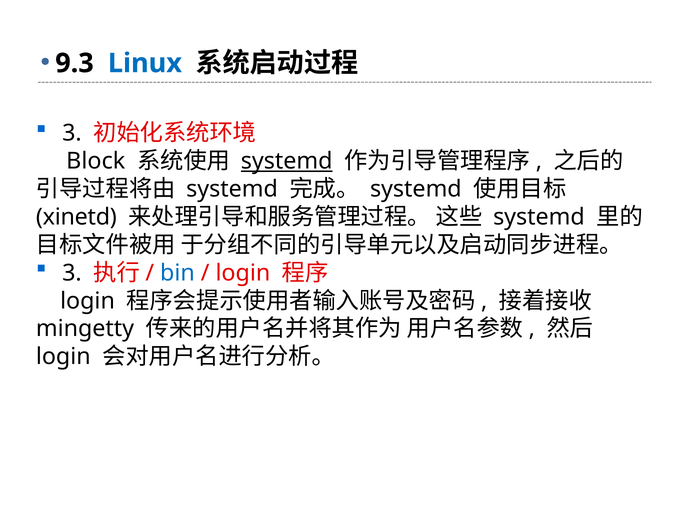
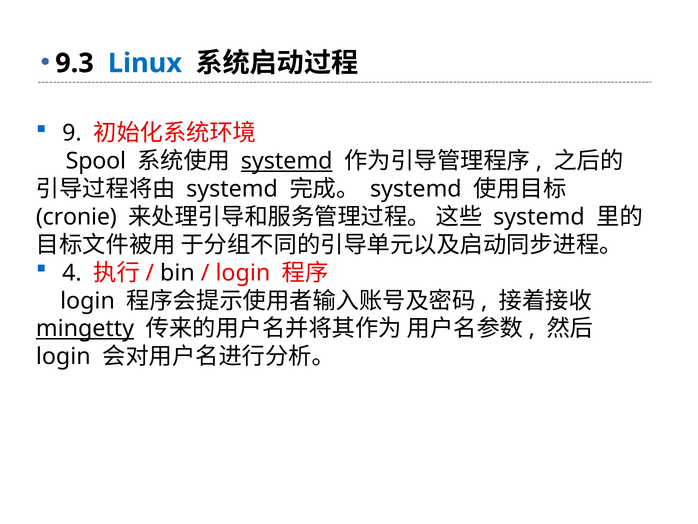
3 at (72, 133): 3 -> 9
Block: Block -> Spool
xinetd: xinetd -> cronie
3 at (72, 273): 3 -> 4
bin colour: blue -> black
mingetty underline: none -> present
